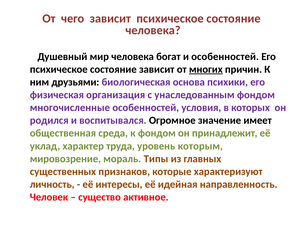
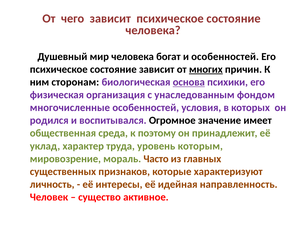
друзьями: друзьями -> сторонам
основа underline: none -> present
к фондом: фондом -> поэтому
Типы: Типы -> Часто
